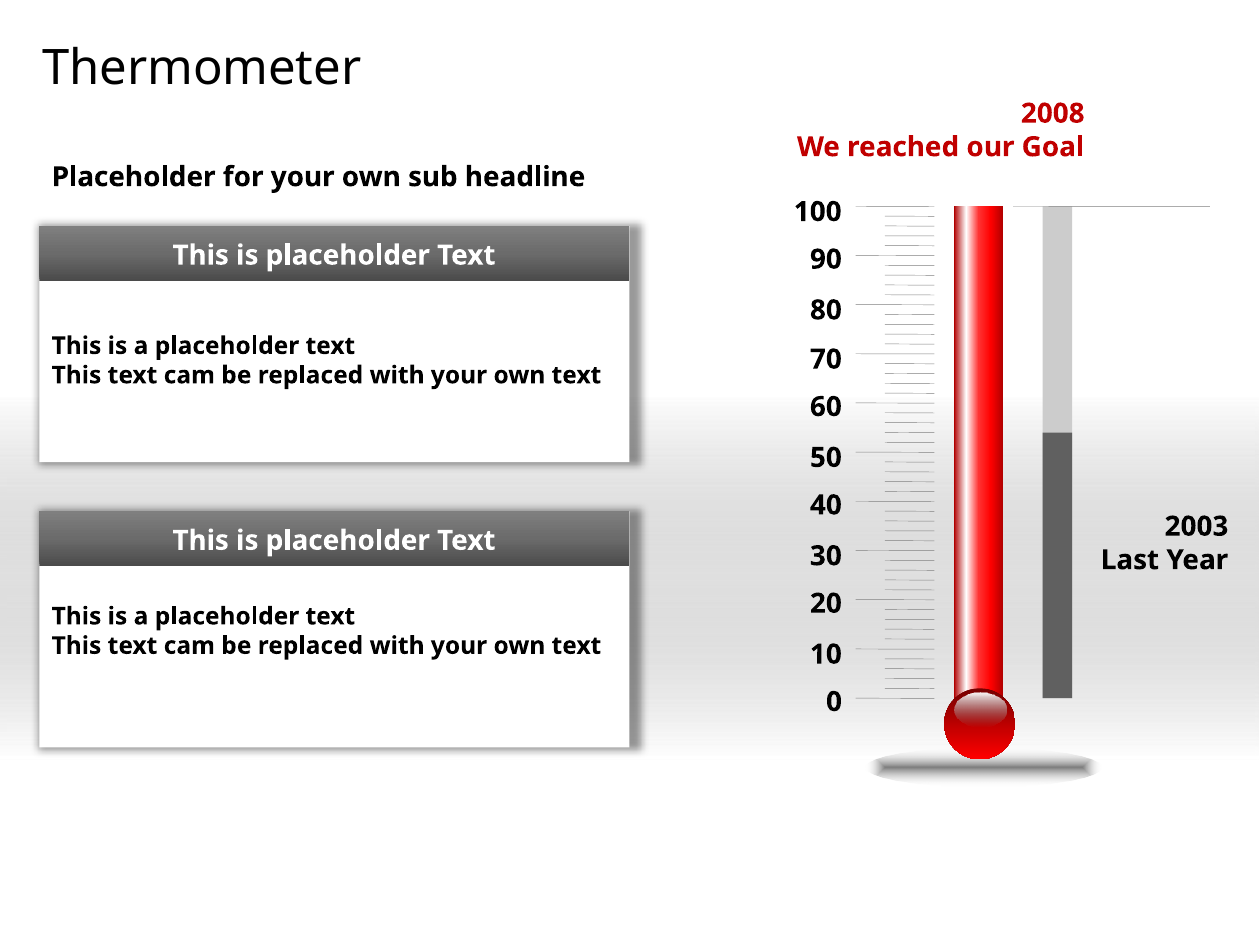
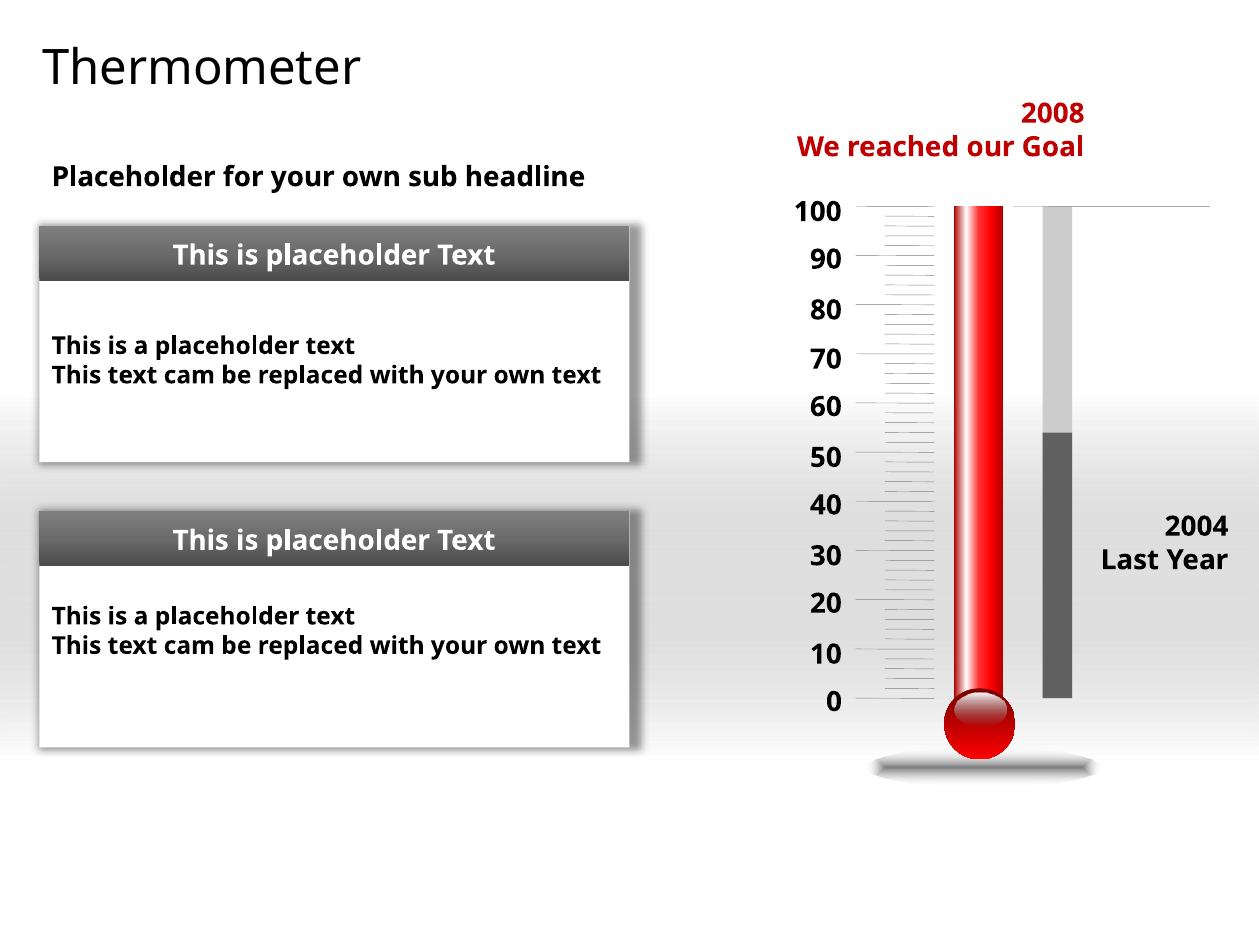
2003: 2003 -> 2004
